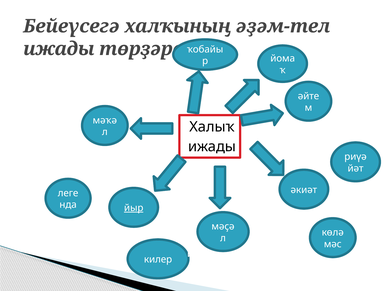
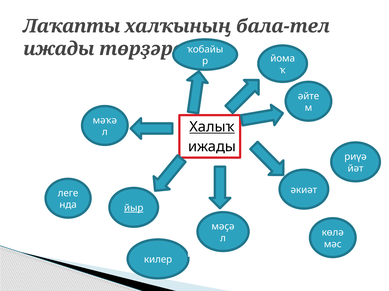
Бейеүсегә: Бейеүсегә -> Лаҡапты
әҙәм-тел: әҙәм-тел -> бала-тел
Халыҡ underline: none -> present
